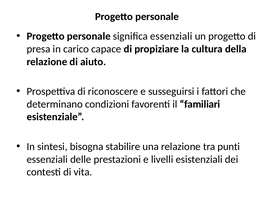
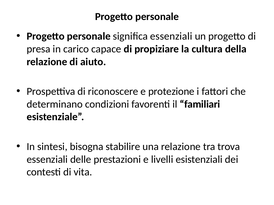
susseguirsi: susseguirsi -> protezione
punti: punti -> trova
